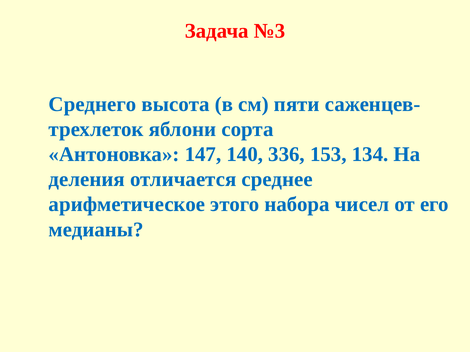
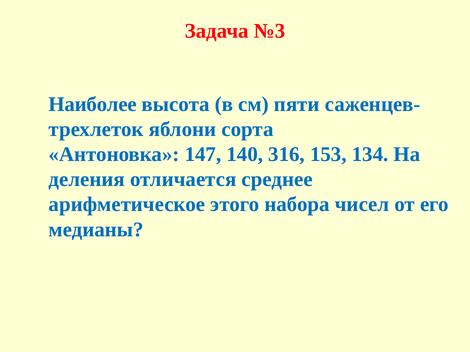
Среднего: Среднего -> Наиболее
336: 336 -> 316
